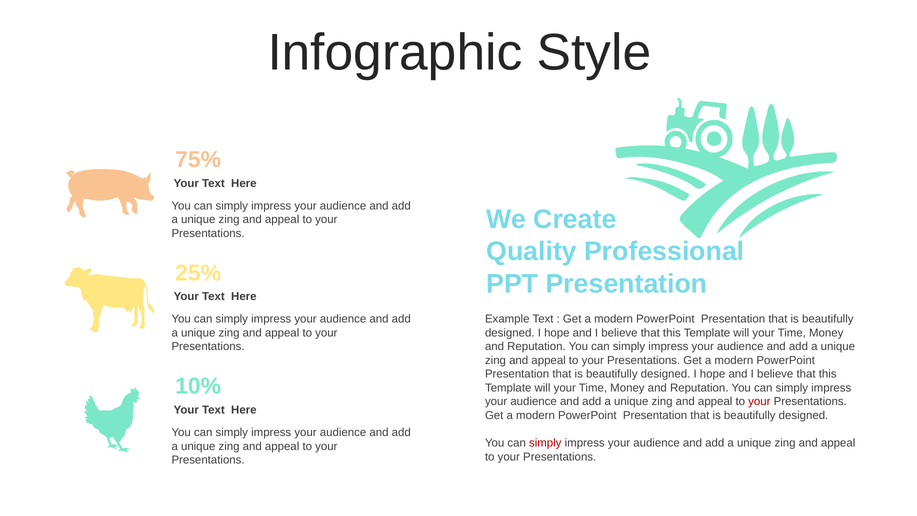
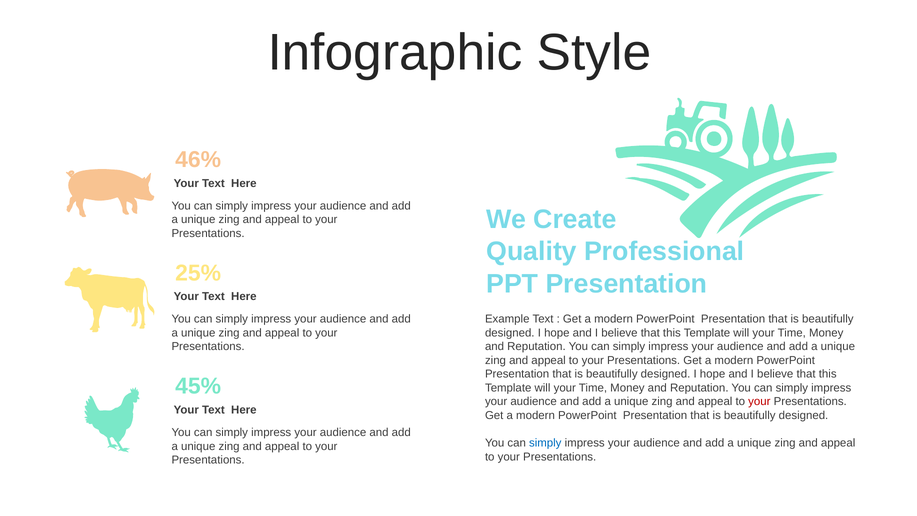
75%: 75% -> 46%
10%: 10% -> 45%
simply at (545, 443) colour: red -> blue
